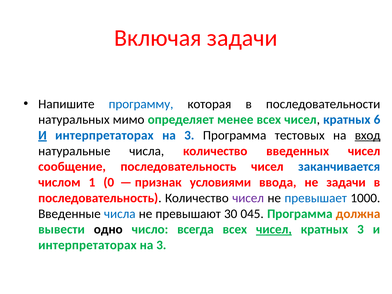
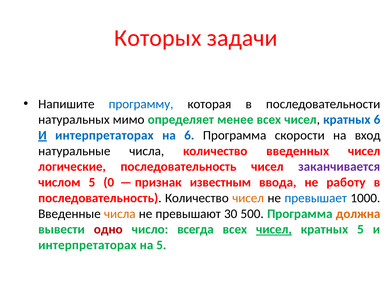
Включая: Включая -> Которых
3 at (189, 135): 3 -> 6
тестовых: тестовых -> скорости
вход underline: present -> none
сообщение: сообщение -> логические
заканчивается colour: blue -> purple
числом 1: 1 -> 5
условиями: условиями -> известным
не задачи: задачи -> работу
чисел at (248, 198) colour: purple -> orange
числа at (120, 214) colour: blue -> orange
045: 045 -> 500
одно colour: black -> red
кратных 3: 3 -> 5
3 at (161, 245): 3 -> 5
